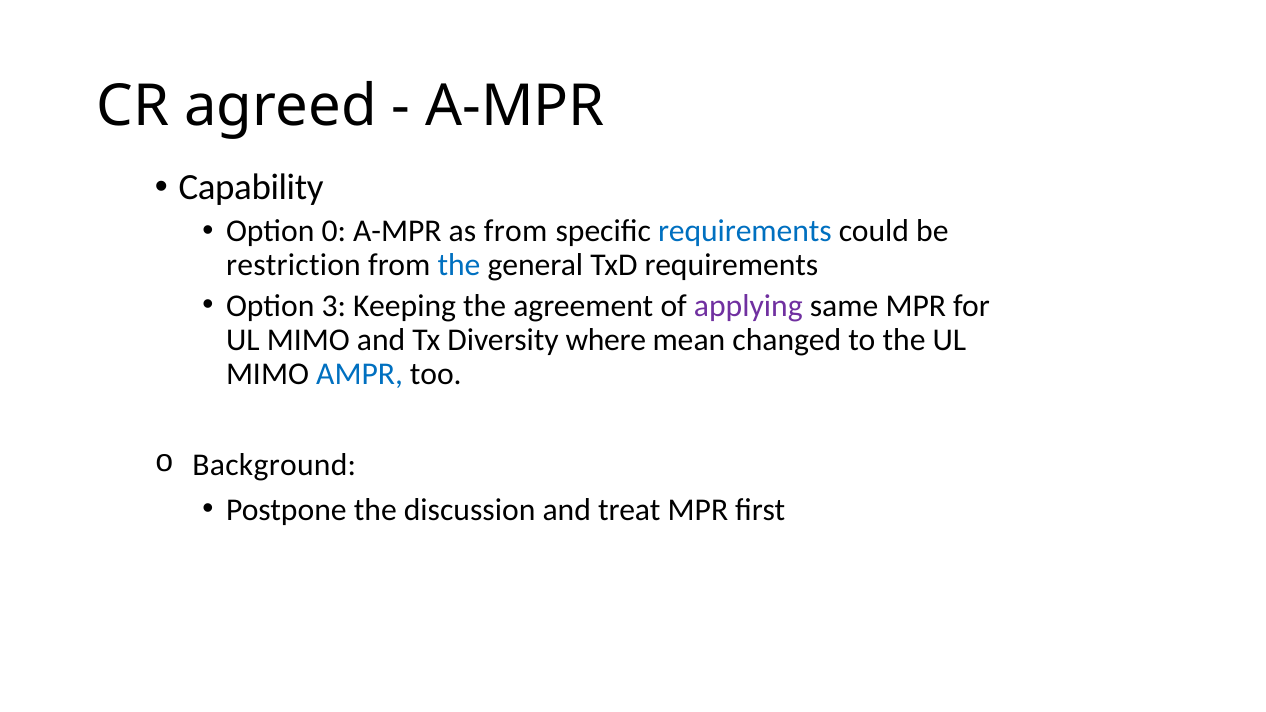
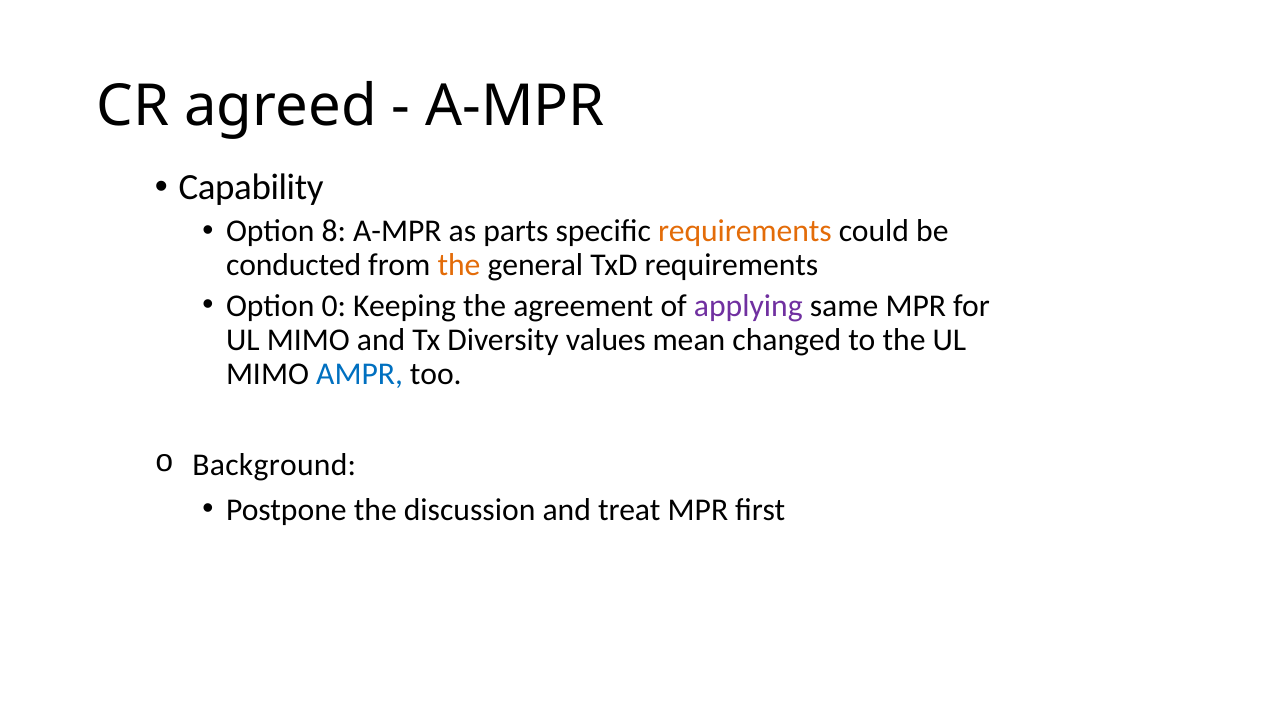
0: 0 -> 8
as from: from -> parts
requirements at (745, 231) colour: blue -> orange
restriction: restriction -> conducted
the at (459, 265) colour: blue -> orange
3: 3 -> 0
where: where -> values
